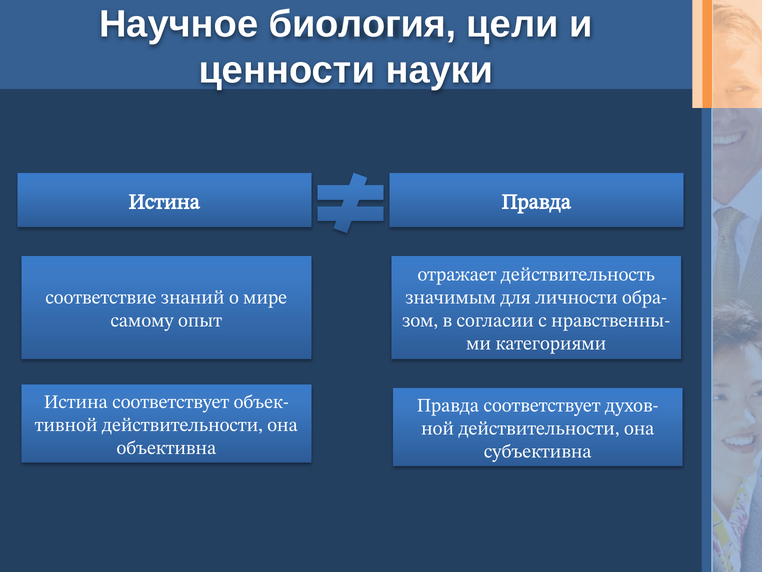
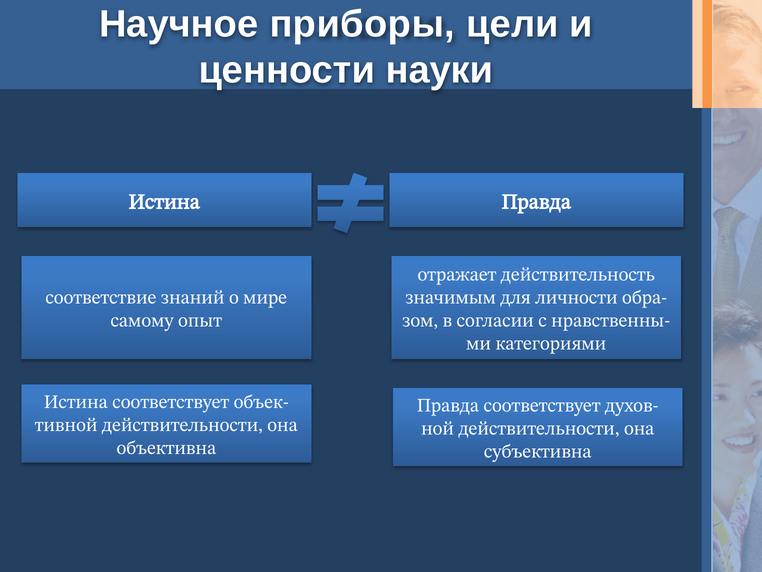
биология: биология -> приборы
